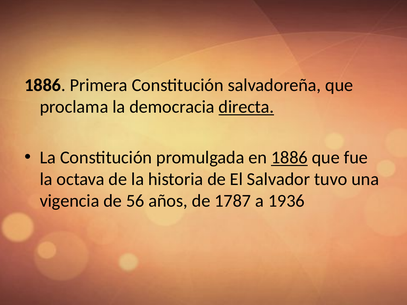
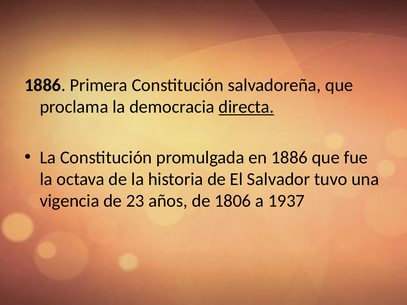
1886 at (289, 158) underline: present -> none
56: 56 -> 23
1787: 1787 -> 1806
1936: 1936 -> 1937
